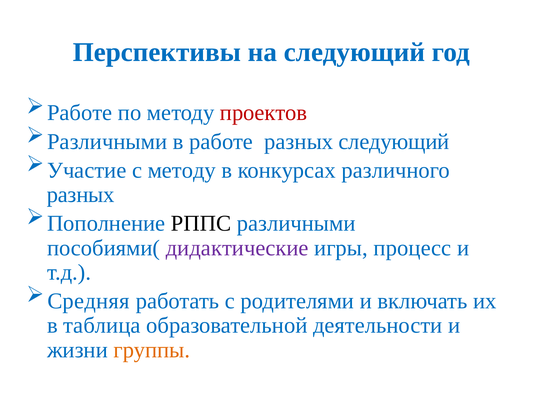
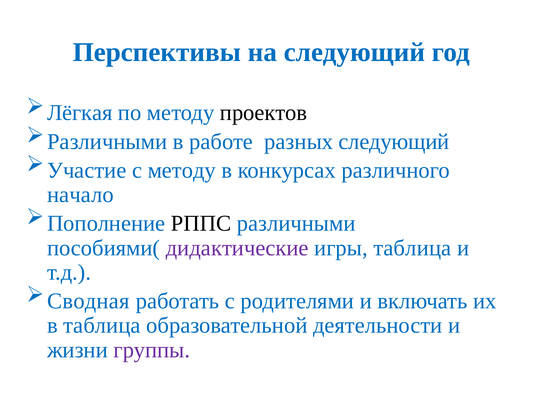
Работе at (80, 113): Работе -> Лёгкая
проектов colour: red -> black
разных at (81, 195): разных -> начало
игры процесс: процесс -> таблица
Средняя: Средняя -> Сводная
группы colour: orange -> purple
